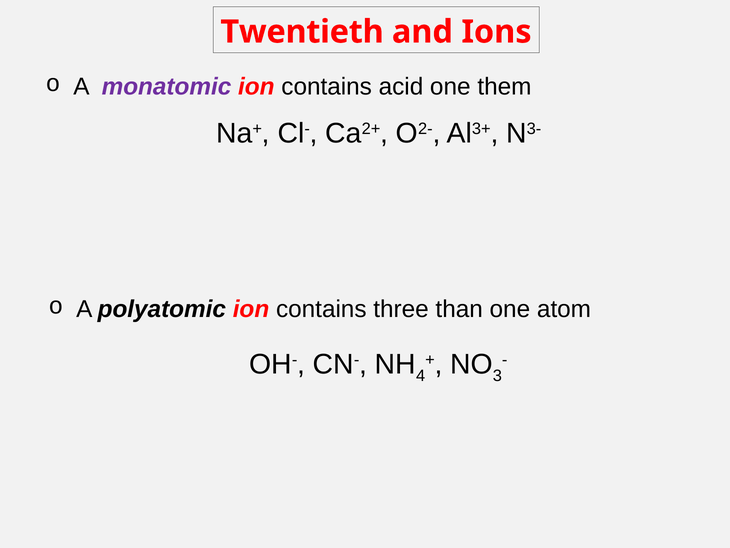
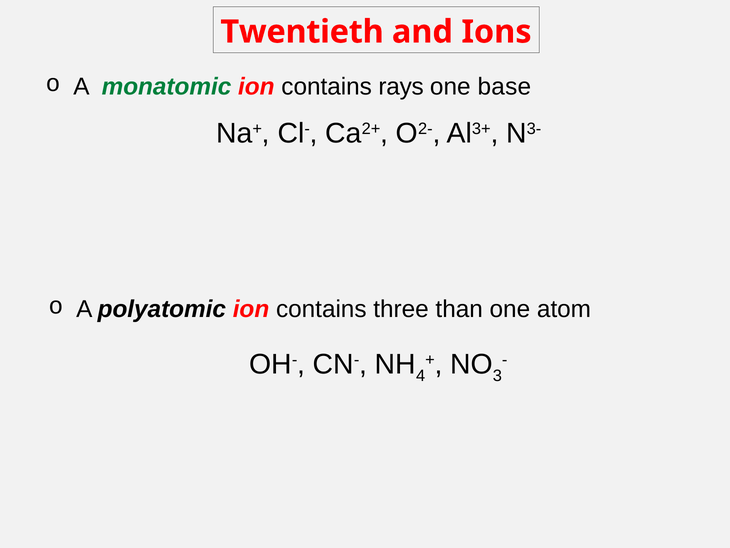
monatomic colour: purple -> green
acid: acid -> rays
them: them -> base
